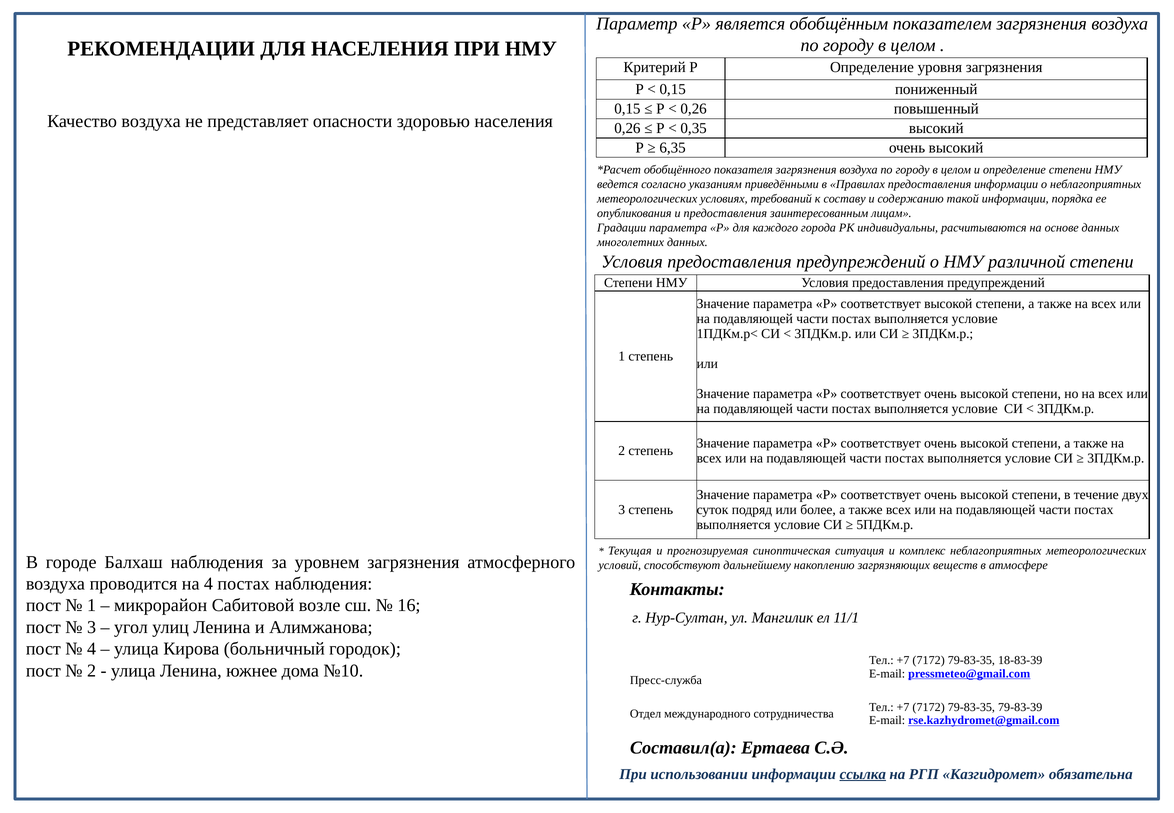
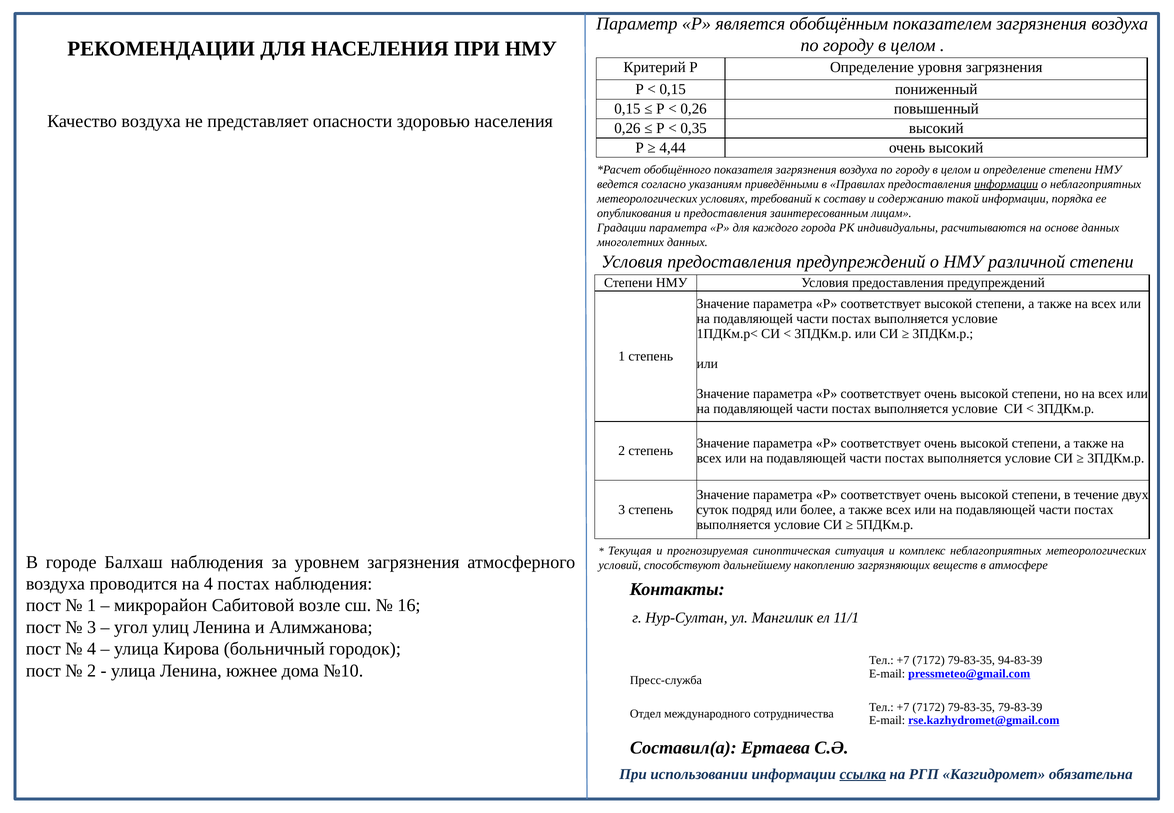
6,35: 6,35 -> 4,44
информации at (1006, 184) underline: none -> present
18-83-39: 18-83-39 -> 94-83-39
